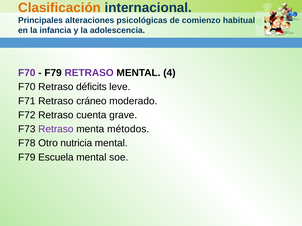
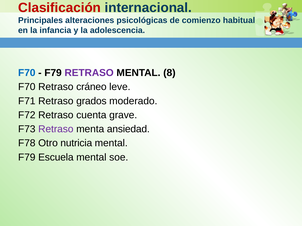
Clasificación colour: orange -> red
F70 at (27, 73) colour: purple -> blue
4: 4 -> 8
déficits: déficits -> cráneo
cráneo: cráneo -> grados
métodos: métodos -> ansiedad
